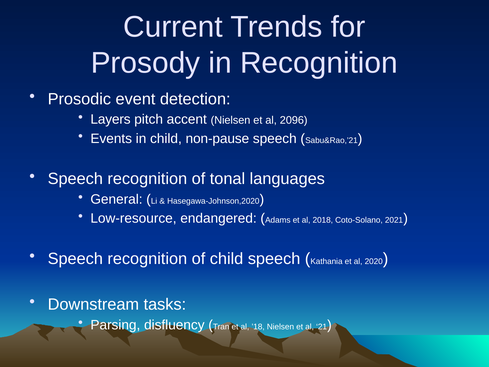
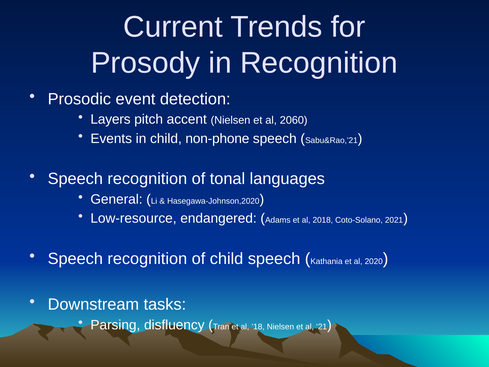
2096: 2096 -> 2060
non-pause: non-pause -> non-phone
